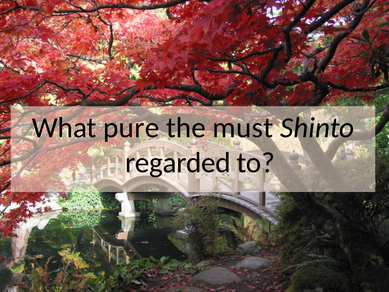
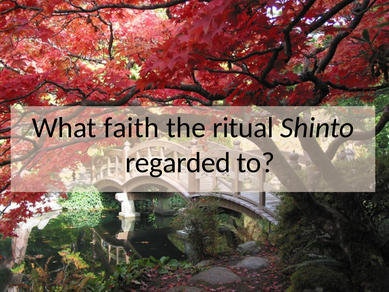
pure: pure -> faith
must: must -> ritual
